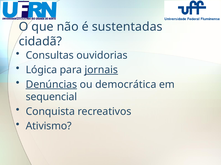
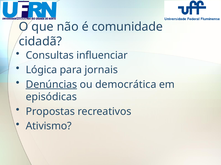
sustentadas: sustentadas -> comunidade
ouvidorias: ouvidorias -> influenciar
jornais underline: present -> none
sequencial: sequencial -> episódicas
Conquista: Conquista -> Propostas
